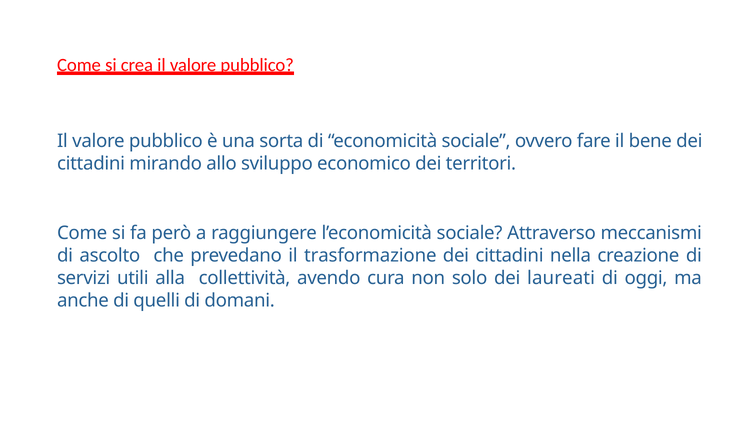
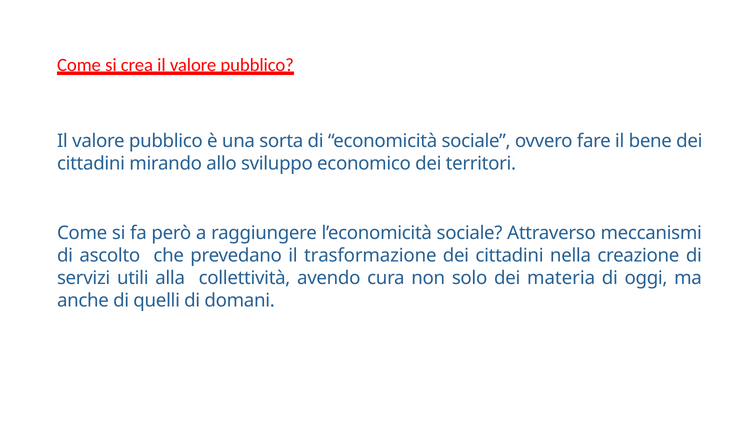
laureati: laureati -> materia
